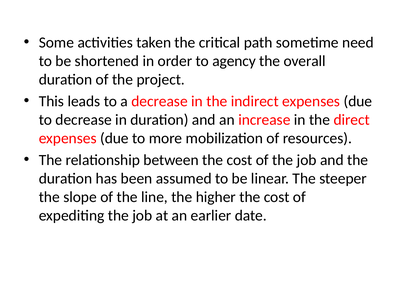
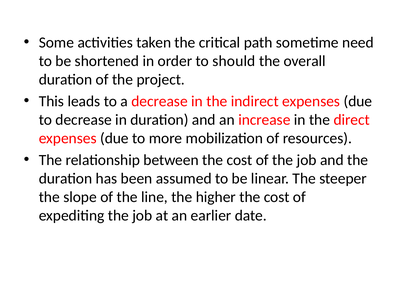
agency: agency -> should
